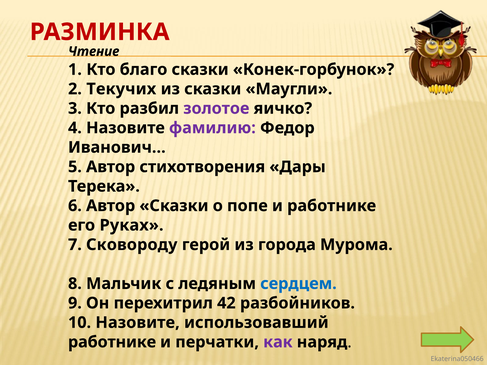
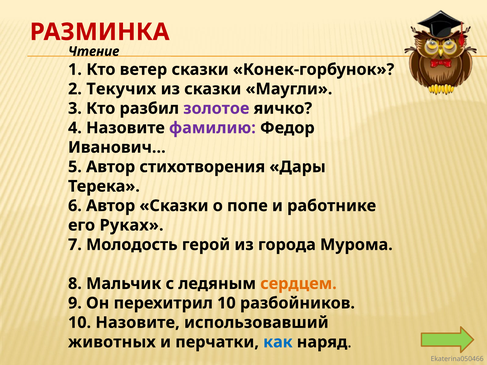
благо: благо -> ветер
Сковороду: Сковороду -> Молодость
сердцем colour: blue -> orange
перехитрил 42: 42 -> 10
работнике at (112, 342): работнике -> животных
как colour: purple -> blue
